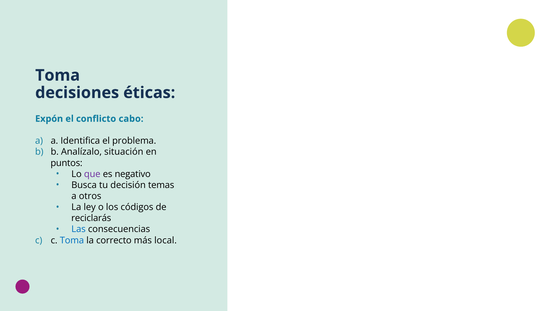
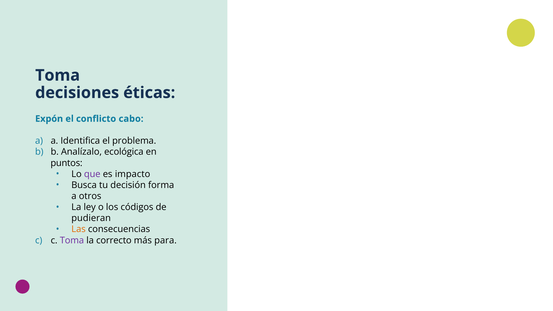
situación: situación -> ecológica
negativo: negativo -> impacto
temas: temas -> forma
reciclarás: reciclarás -> pudieran
Las colour: blue -> orange
Toma at (72, 240) colour: blue -> purple
local: local -> para
